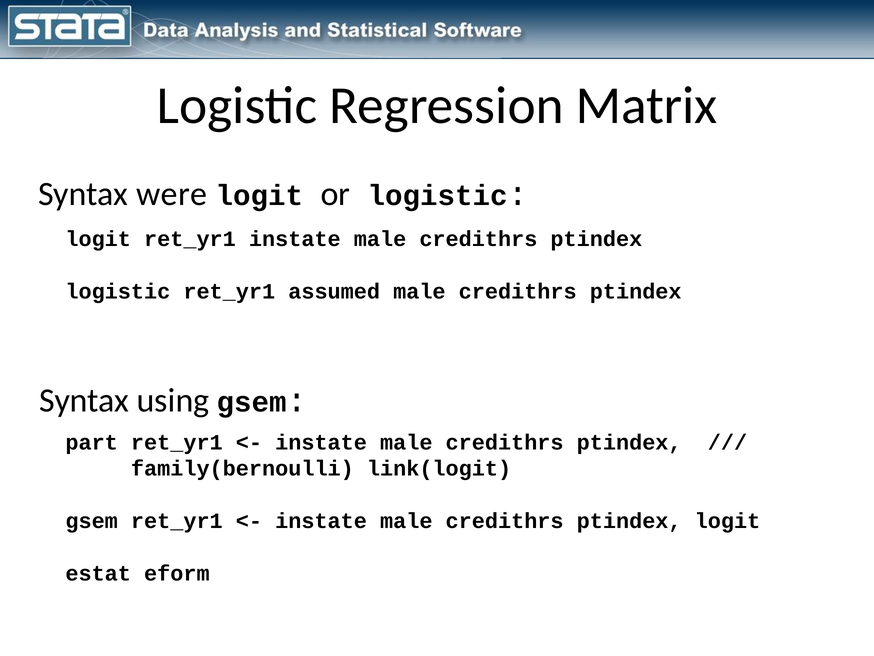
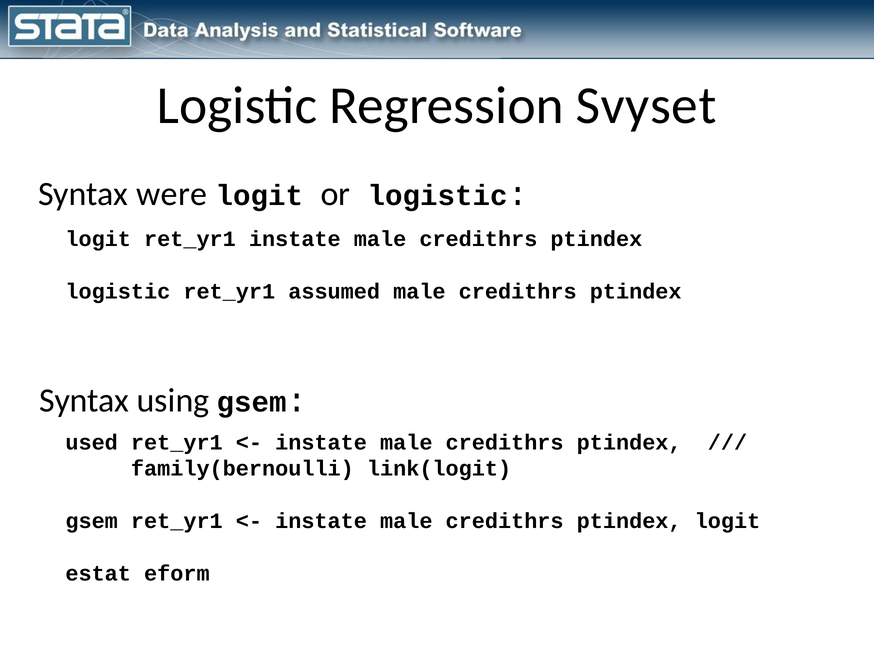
Matrix: Matrix -> Svyset
part: part -> used
